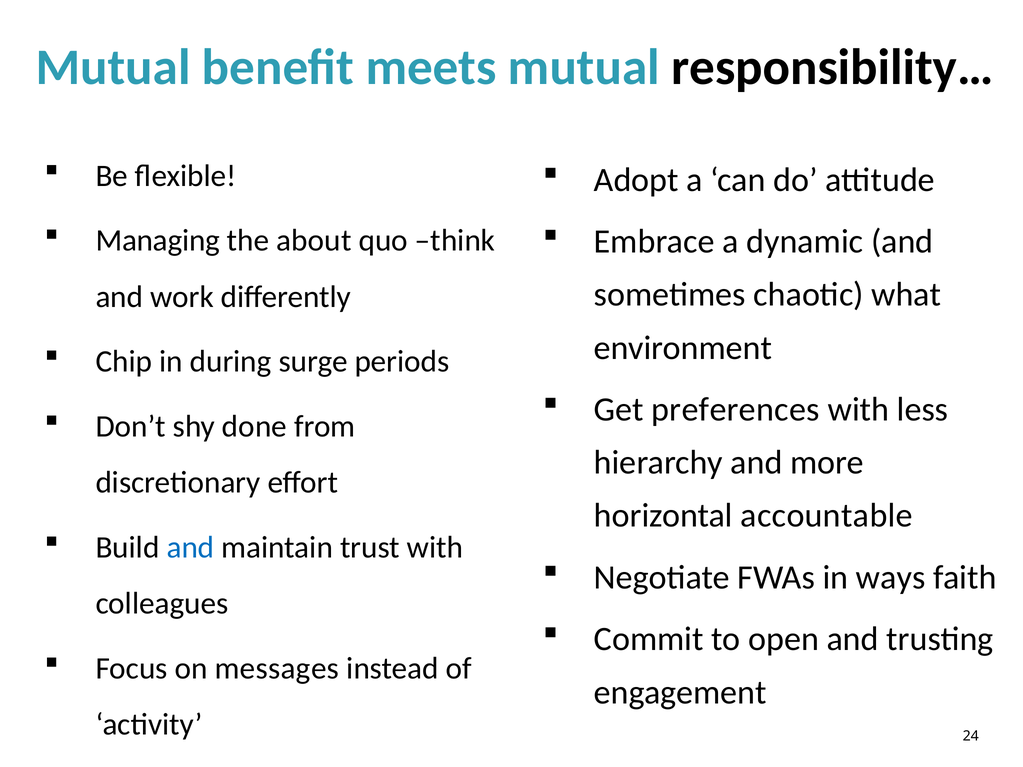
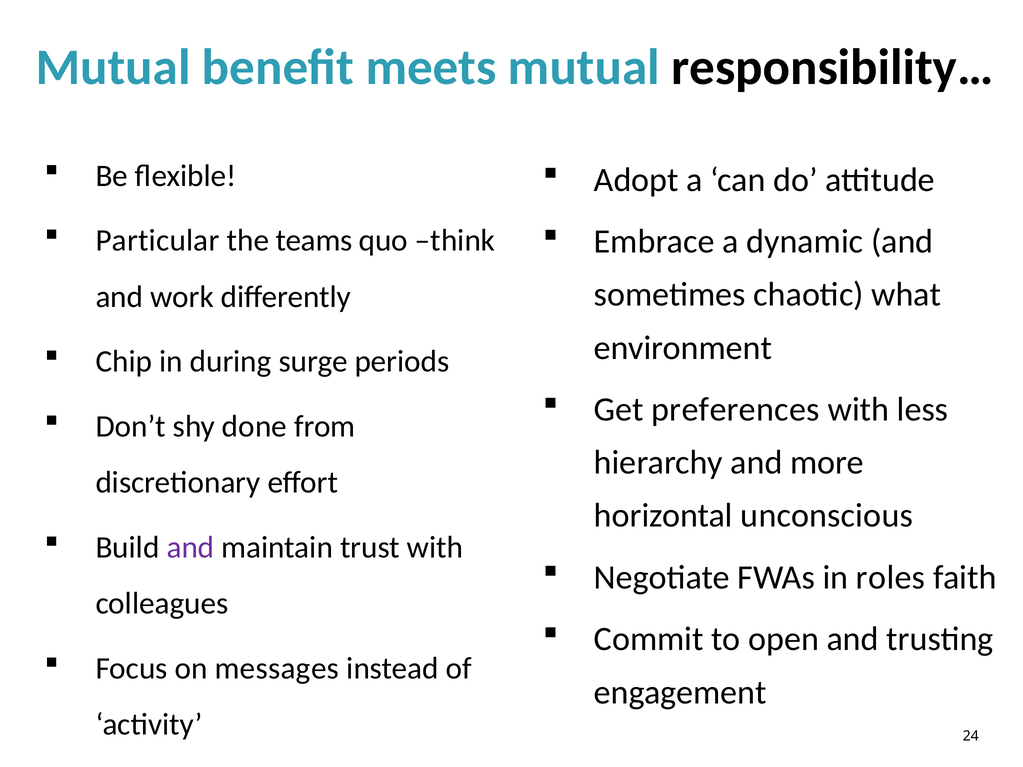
Managing: Managing -> Particular
about: about -> teams
accountable: accountable -> unconscious
and at (190, 547) colour: blue -> purple
ways: ways -> roles
